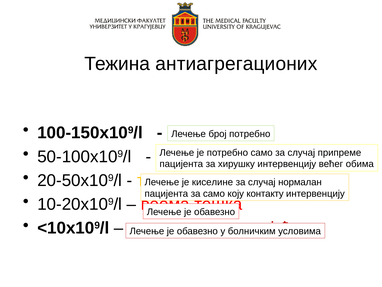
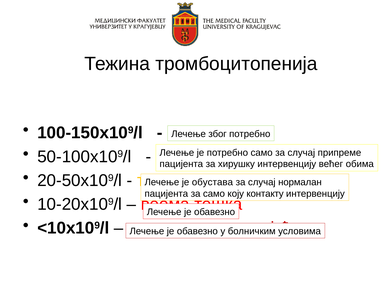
антиагрегационих: антиагрегационих -> тромбоцитопенија
број: број -> због
киселине: киселине -> обустава
